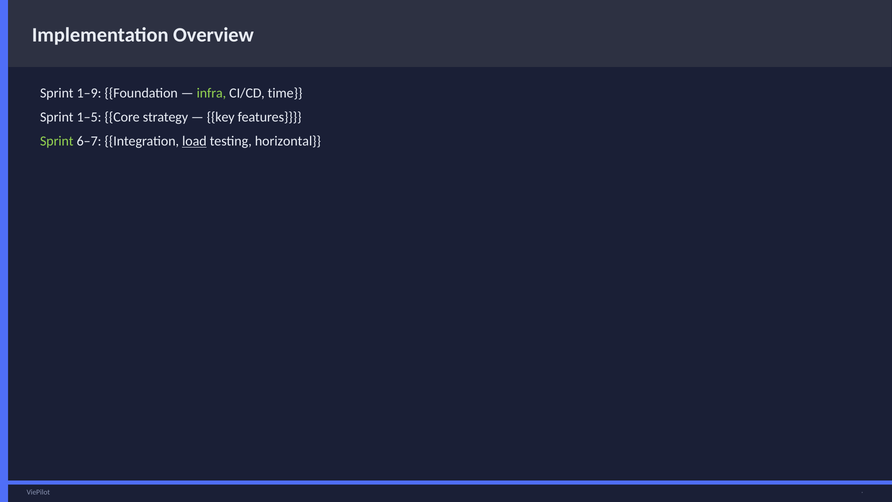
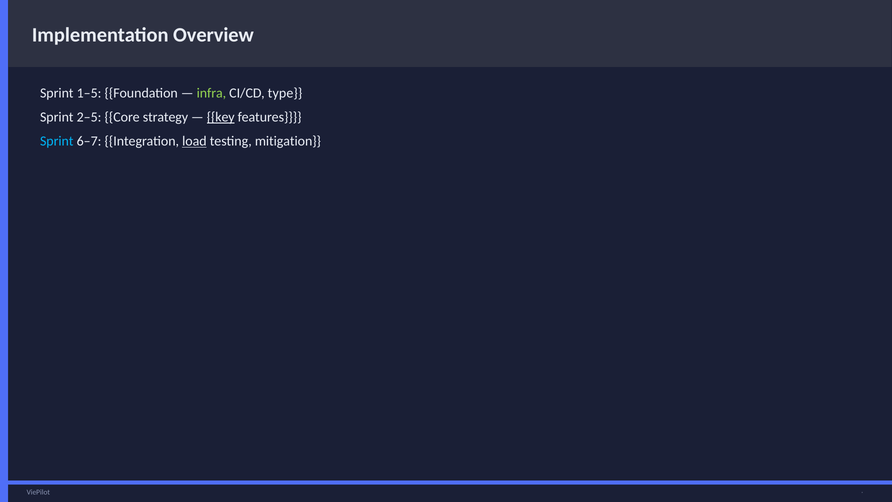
1–9: 1–9 -> 1–5
time: time -> type
1–5: 1–5 -> 2–5
key underline: none -> present
Sprint at (57, 141) colour: light green -> light blue
horizontal: horizontal -> mitigation
